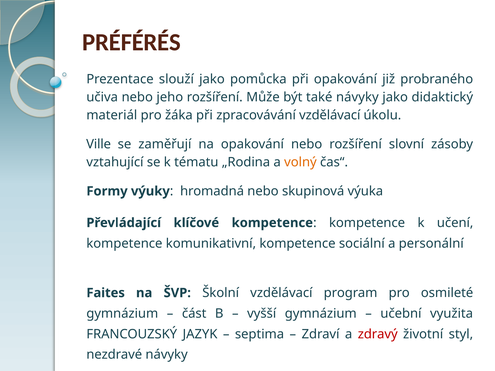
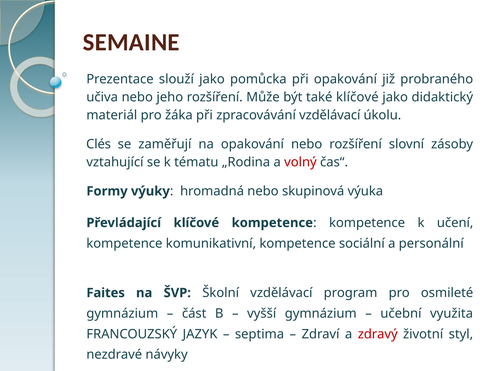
PRÉFÉRÉS: PRÉFÉRÉS -> SEMAINE
také návyky: návyky -> klíčové
Ville: Ville -> Clés
volný colour: orange -> red
